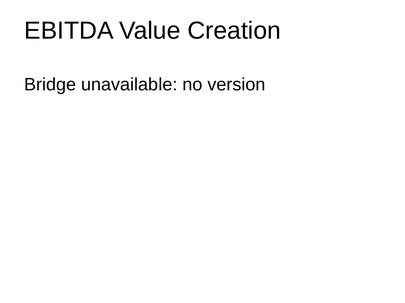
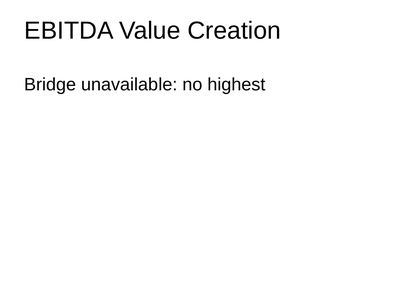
version: version -> highest
